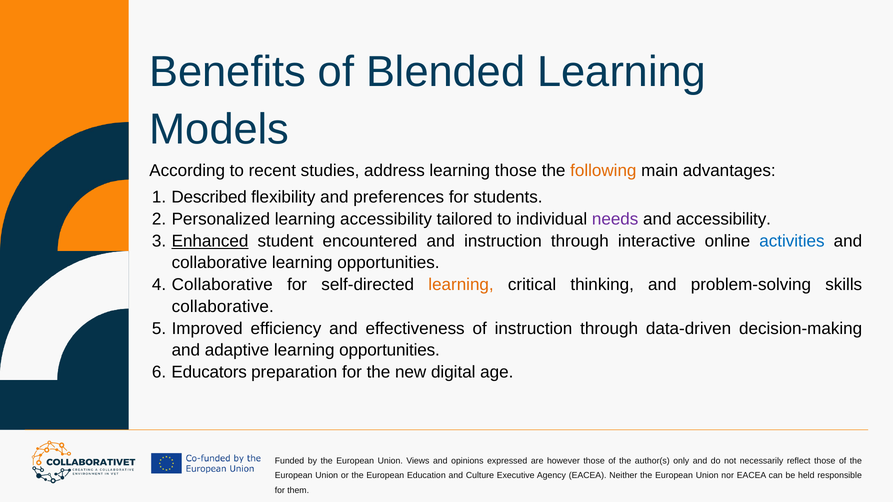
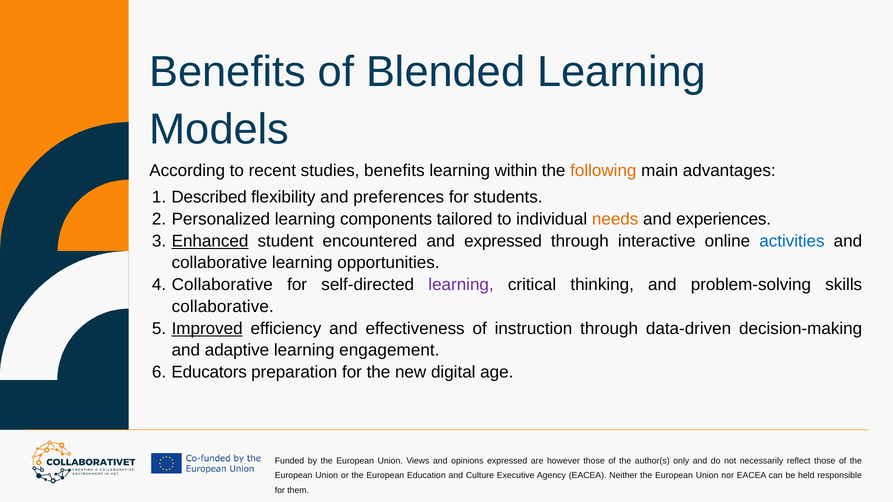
studies address: address -> benefits
learning those: those -> within
learning accessibility: accessibility -> components
needs colour: purple -> orange
and accessibility: accessibility -> experiences
and instruction: instruction -> expressed
learning at (461, 285) colour: orange -> purple
Improved underline: none -> present
adaptive learning opportunities: opportunities -> engagement
